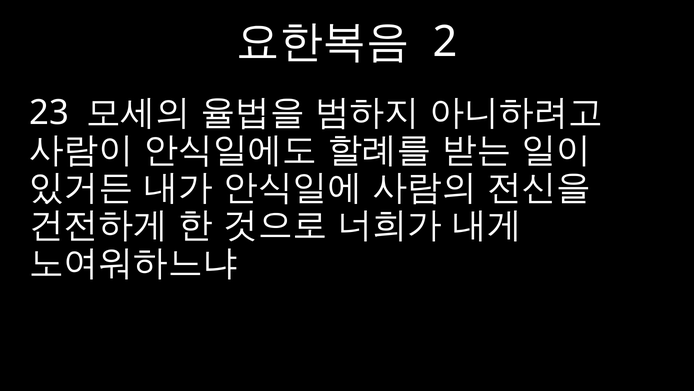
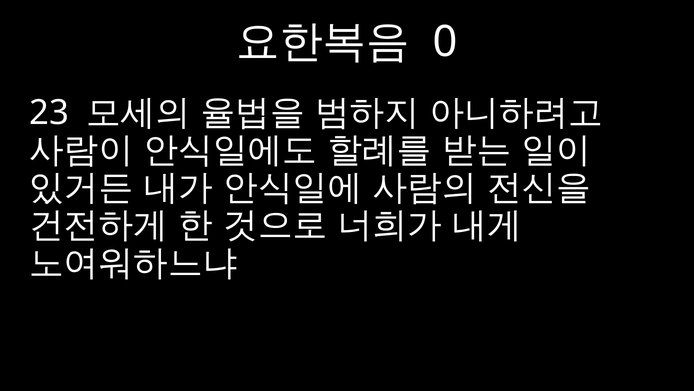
2: 2 -> 0
